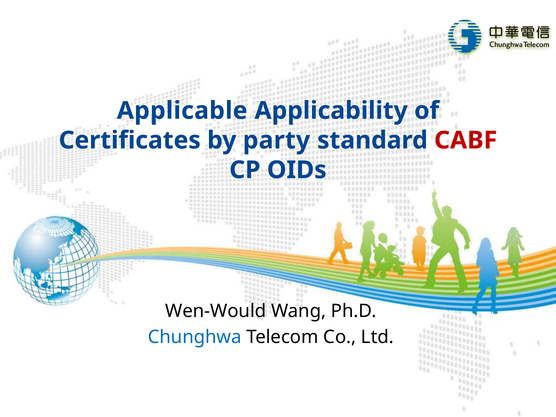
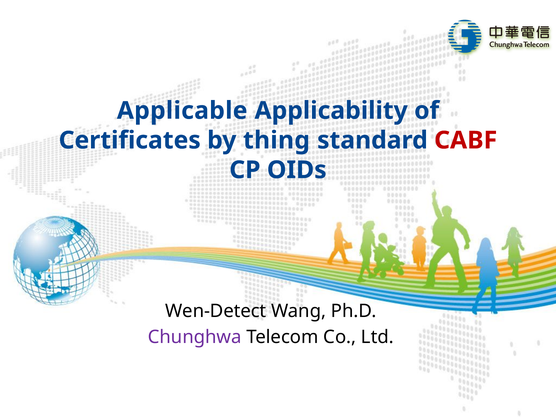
party: party -> thing
Wen-Would: Wen-Would -> Wen-Detect
Chunghwa colour: blue -> purple
